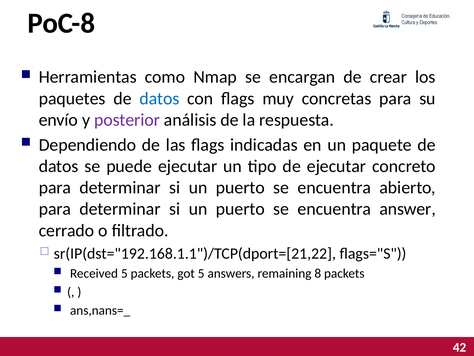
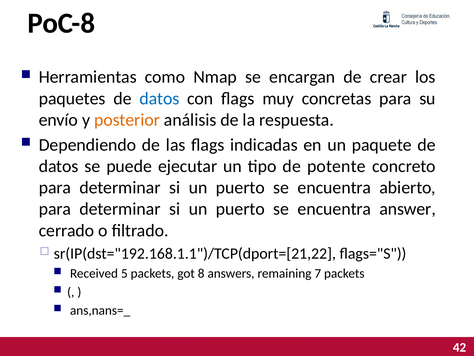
posterior colour: purple -> orange
de ejecutar: ejecutar -> potente
got 5: 5 -> 8
8: 8 -> 7
